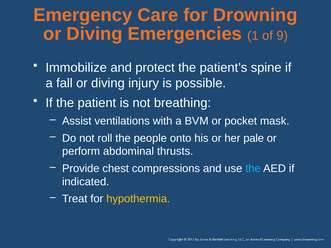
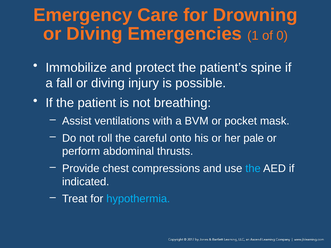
9: 9 -> 0
people: people -> careful
hypothermia colour: yellow -> light blue
